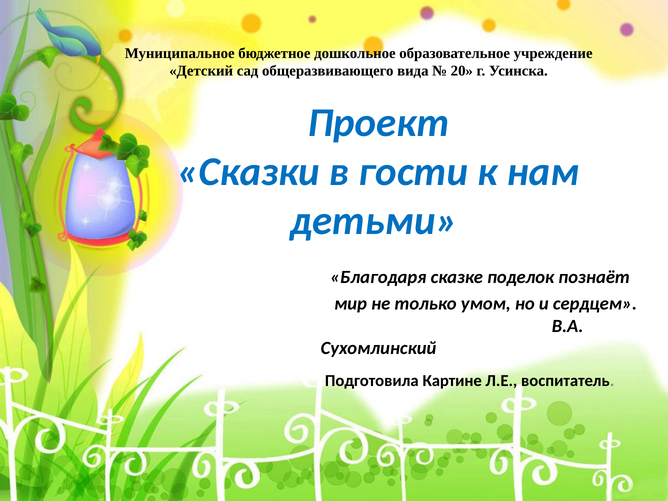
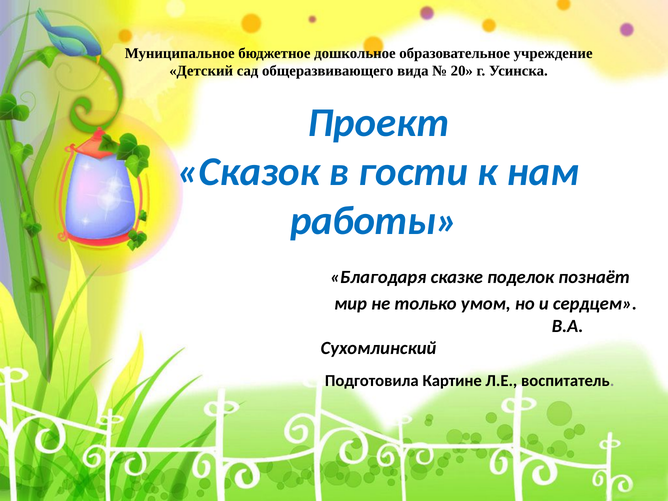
Сказки: Сказки -> Сказок
детьми: детьми -> работы
